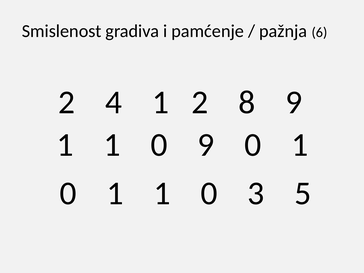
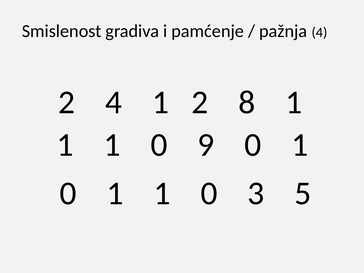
pažnja 6: 6 -> 4
8 9: 9 -> 1
